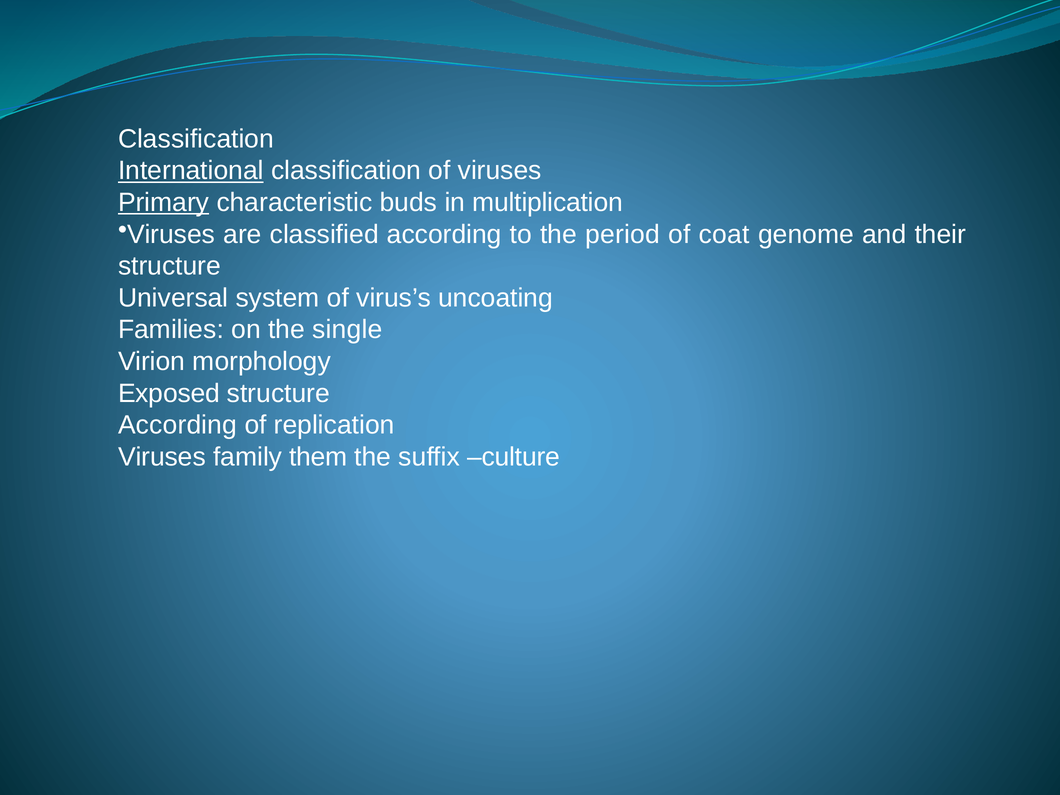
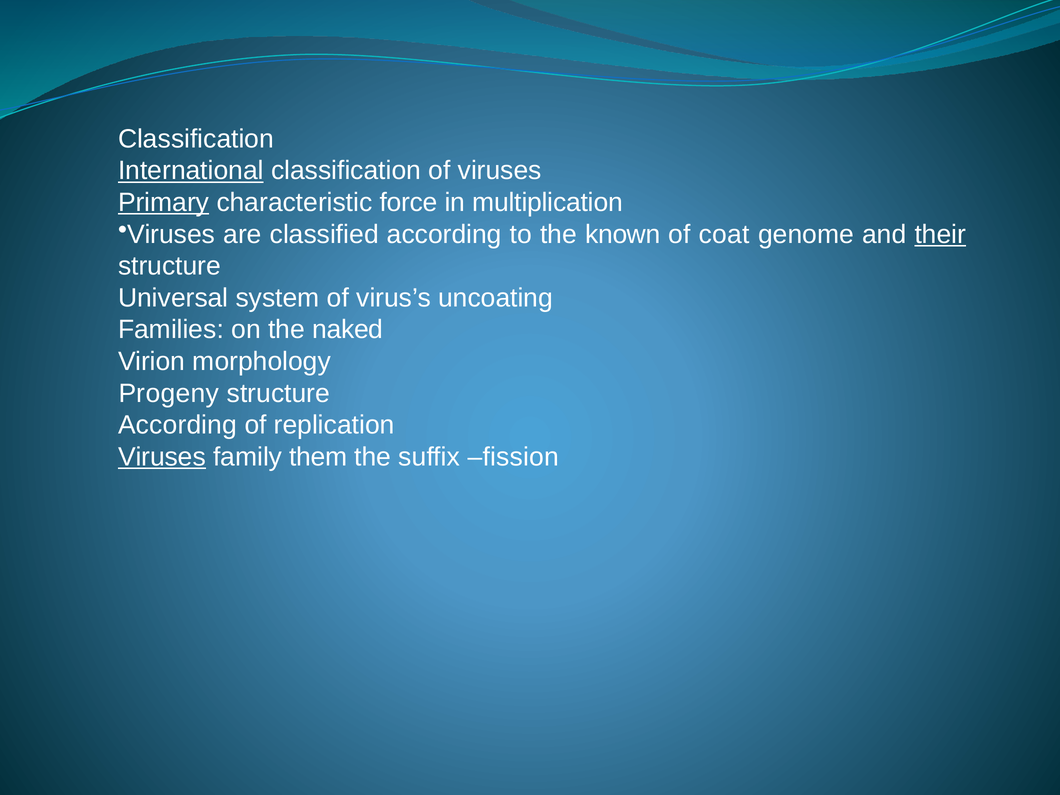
buds: buds -> force
period: period -> known
their underline: none -> present
single: single -> naked
Exposed: Exposed -> Progeny
Viruses at (162, 457) underline: none -> present
culture: culture -> fission
